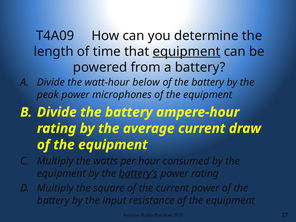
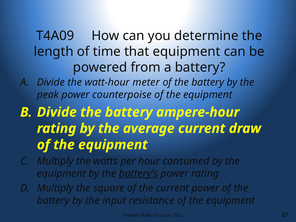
equipment at (187, 51) underline: present -> none
below: below -> meter
microphones: microphones -> counterpoise
